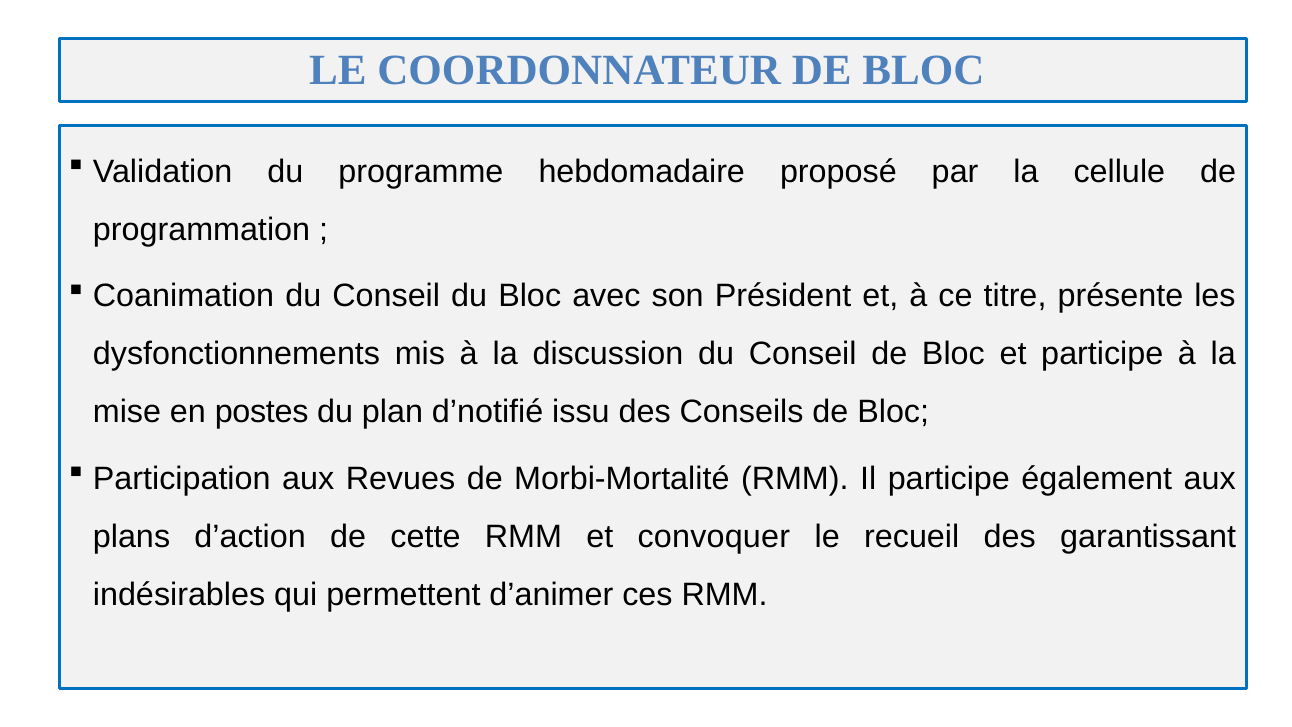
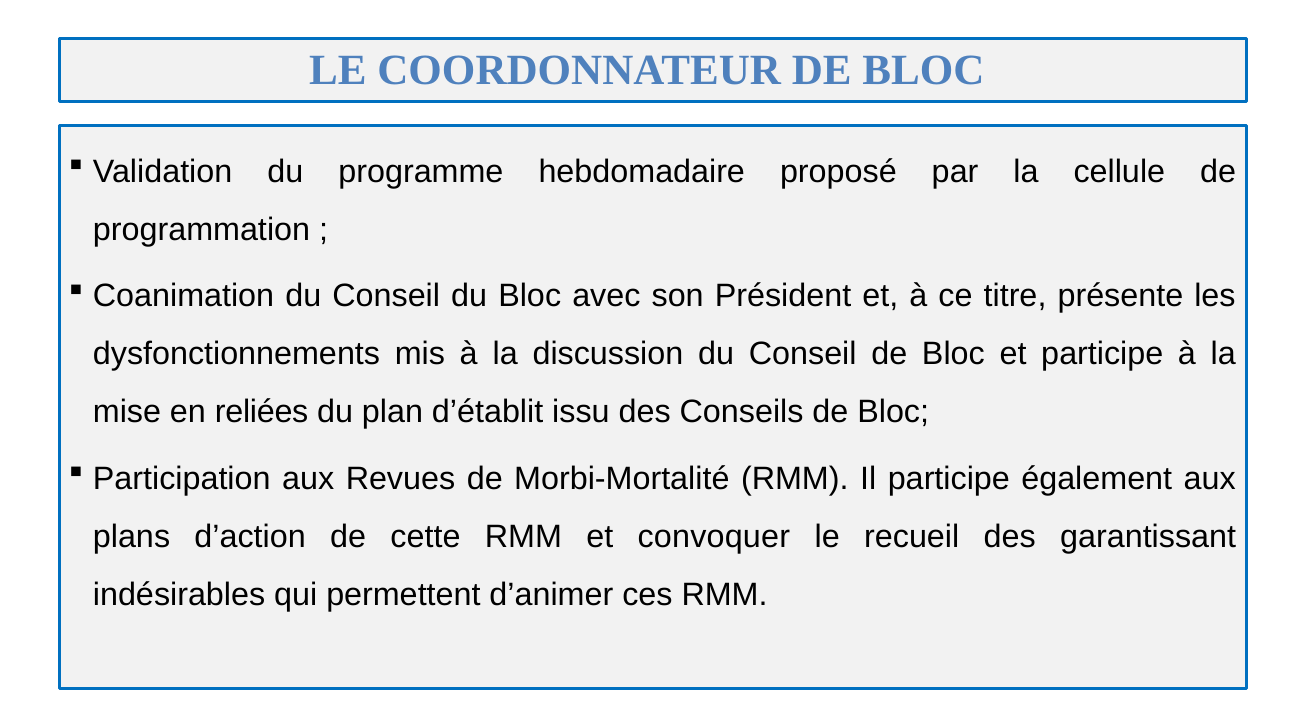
postes: postes -> reliées
d’notifié: d’notifié -> d’établit
